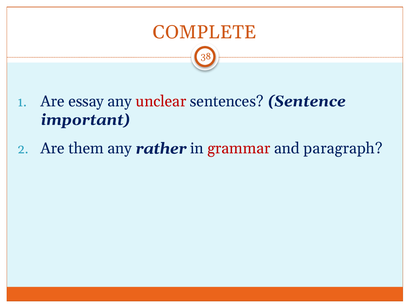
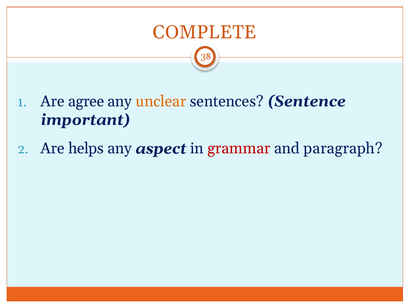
essay: essay -> agree
unclear colour: red -> orange
them: them -> helps
rather: rather -> aspect
